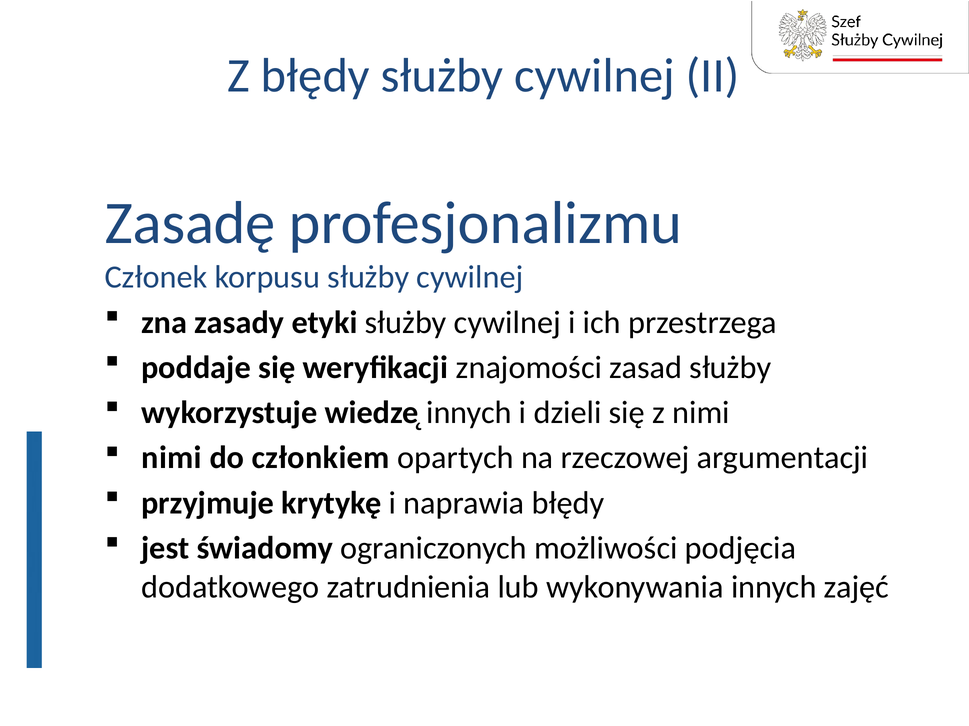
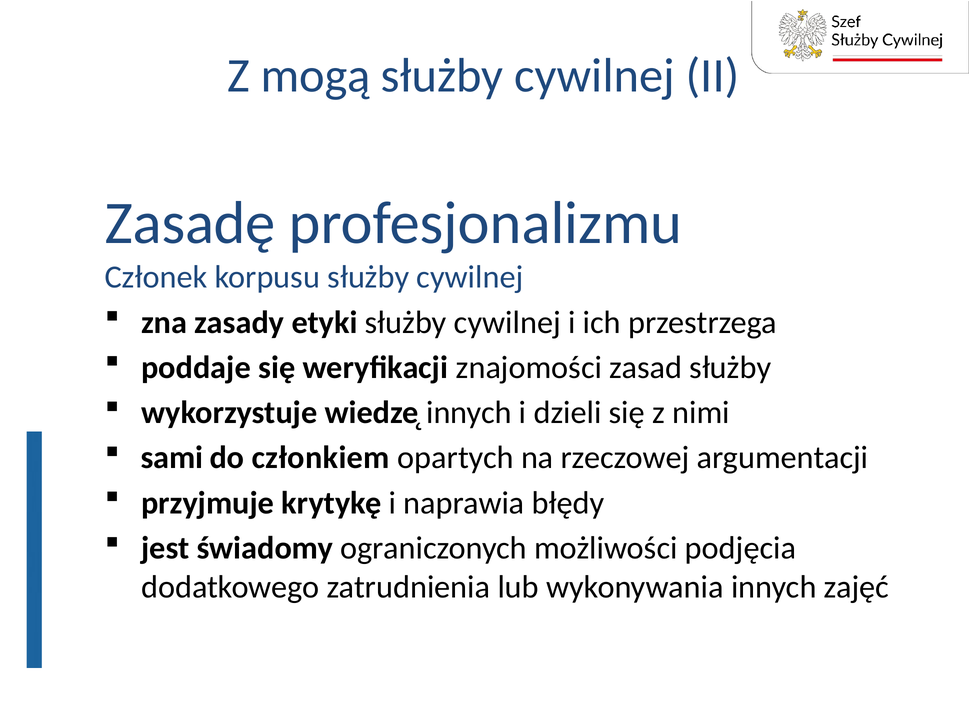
Z błędy: błędy -> mogą
nimi at (172, 458): nimi -> sami
